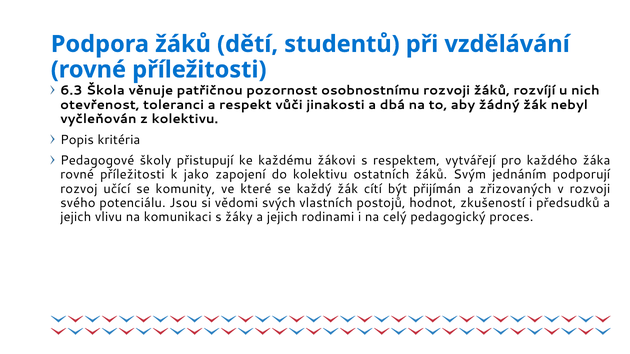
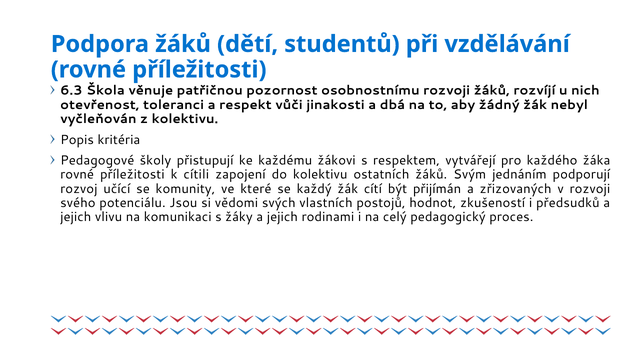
jako: jako -> cítili
